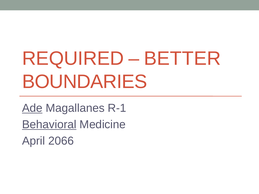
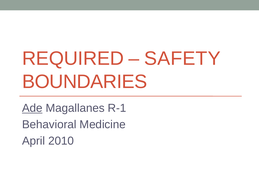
BETTER: BETTER -> SAFETY
Behavioral underline: present -> none
2066: 2066 -> 2010
